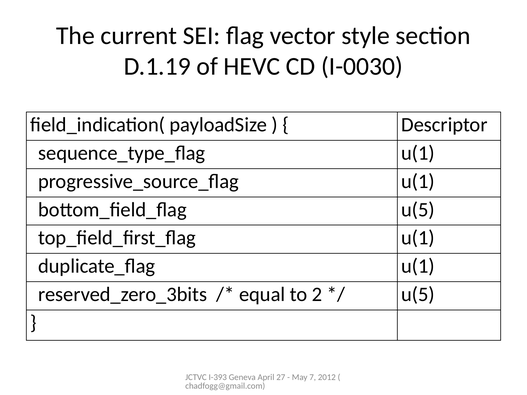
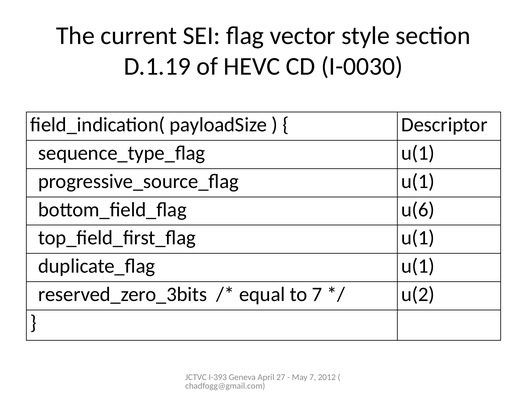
u(5 at (418, 210): u(5 -> u(6
to 2: 2 -> 7
u(5 at (418, 295): u(5 -> u(2
